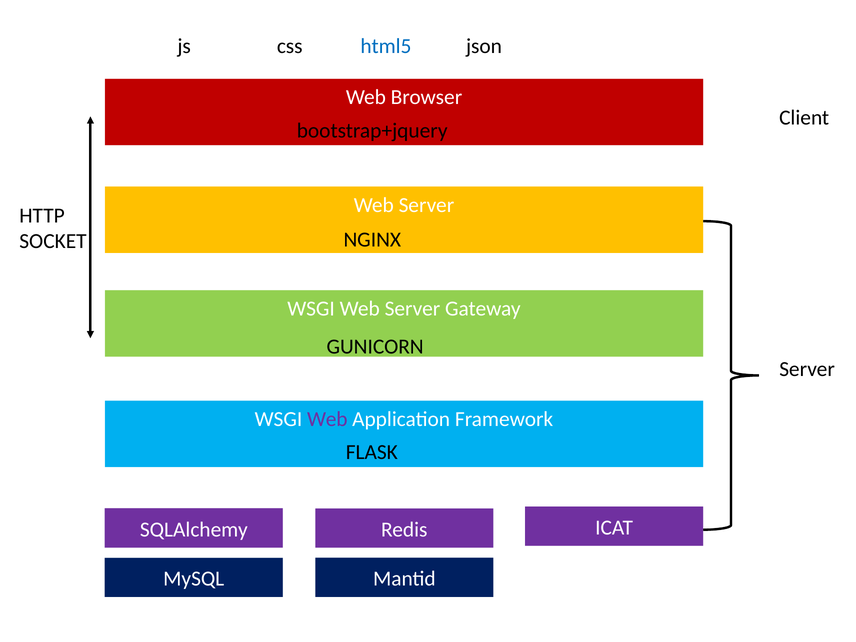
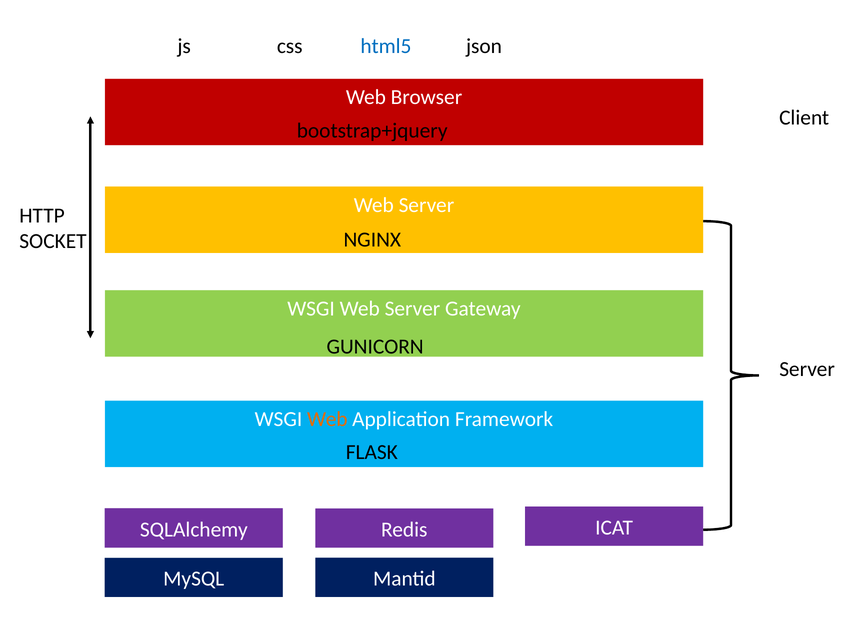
Web at (327, 419) colour: purple -> orange
